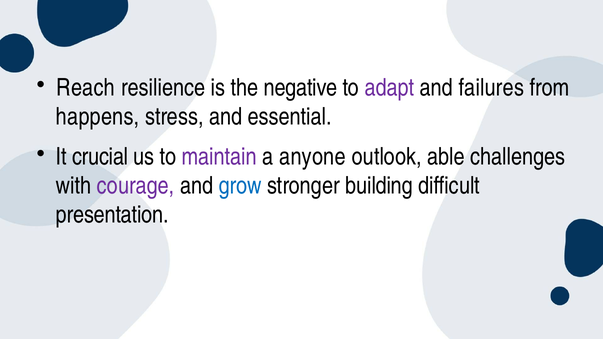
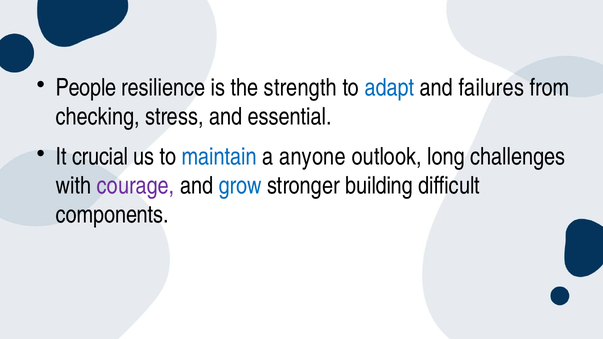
Reach: Reach -> People
negative: negative -> strength
adapt colour: purple -> blue
happens: happens -> checking
maintain colour: purple -> blue
able: able -> long
presentation: presentation -> components
